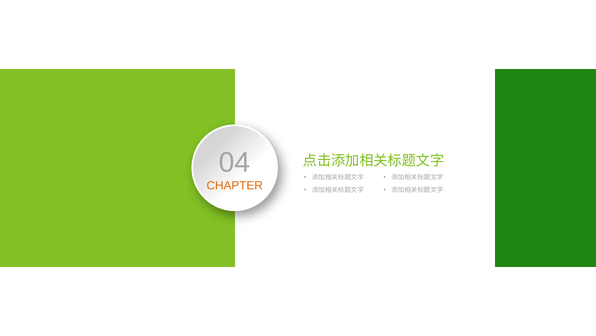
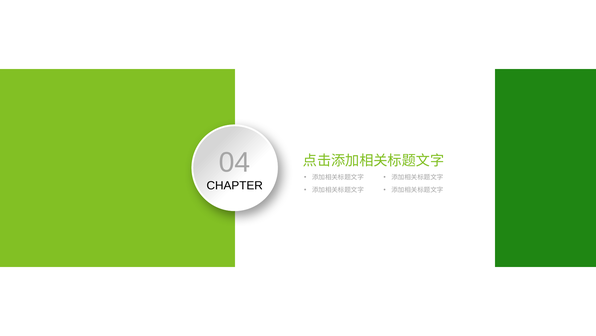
CHAPTER colour: orange -> black
